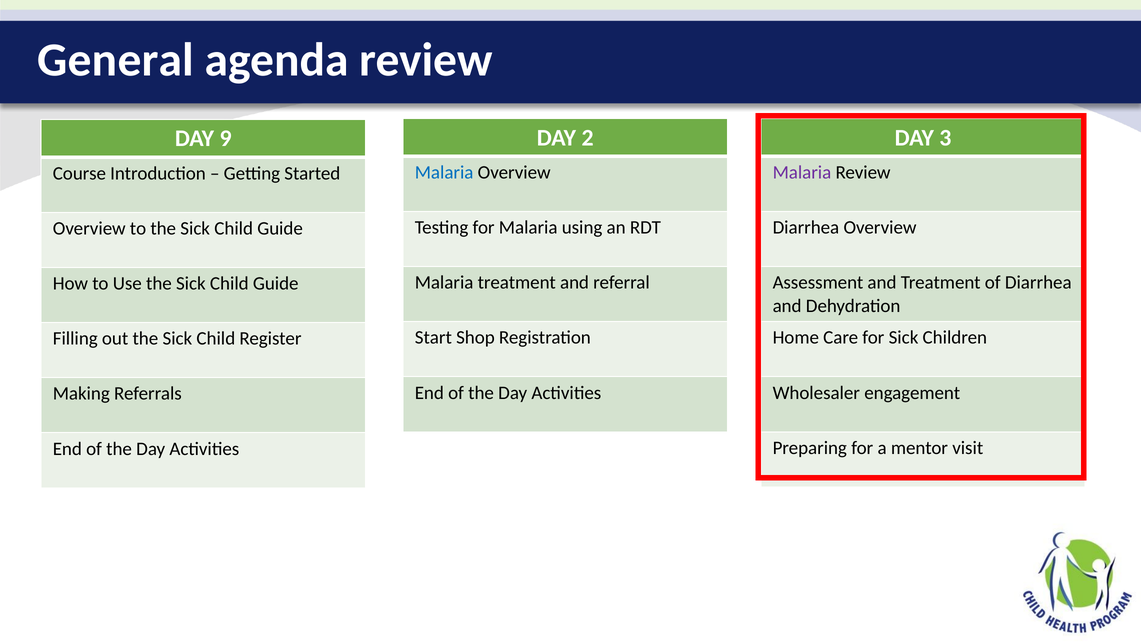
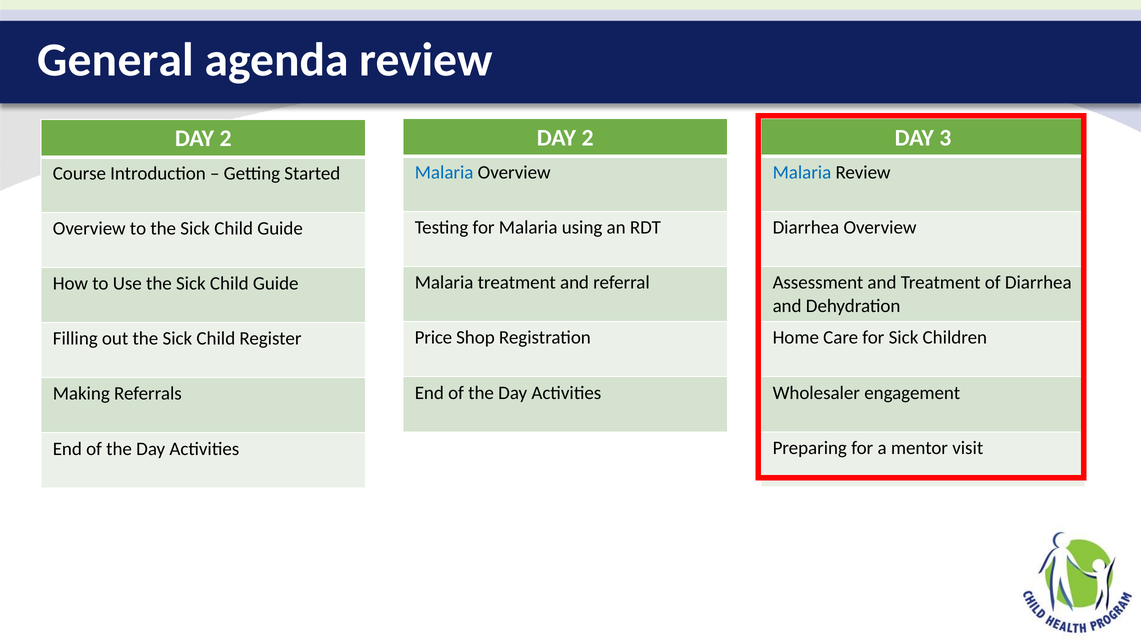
9 at (226, 139): 9 -> 2
Malaria at (802, 172) colour: purple -> blue
Start: Start -> Price
